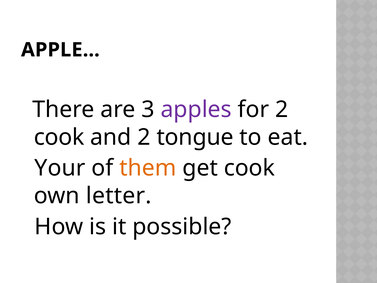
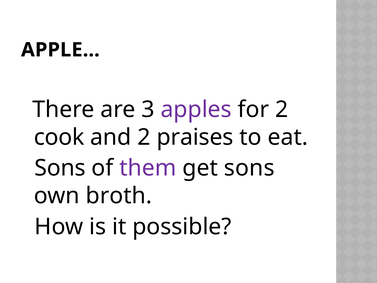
tongue: tongue -> praises
Your at (60, 168): Your -> Sons
them colour: orange -> purple
get cook: cook -> sons
letter: letter -> broth
